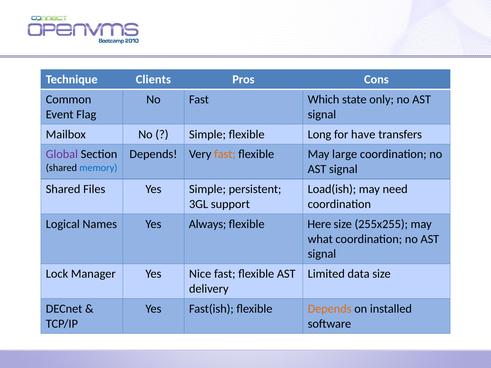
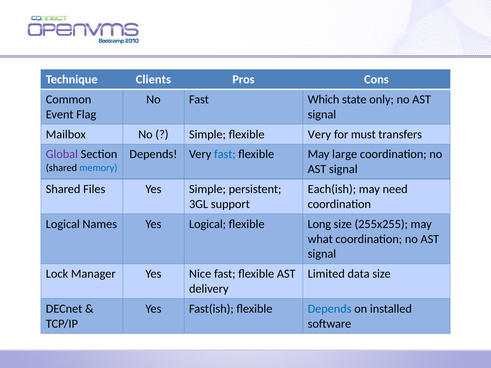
flexible Long: Long -> Very
have: have -> must
fast at (225, 154) colour: orange -> blue
Load(ish: Load(ish -> Each(ish
Yes Always: Always -> Logical
Here: Here -> Long
Depends at (330, 309) colour: orange -> blue
